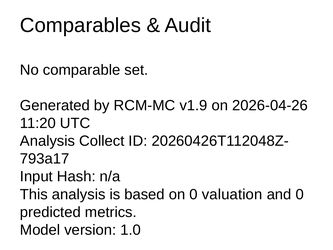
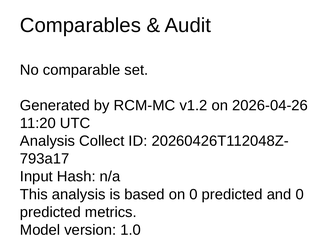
v1.9: v1.9 -> v1.2
on 0 valuation: valuation -> predicted
